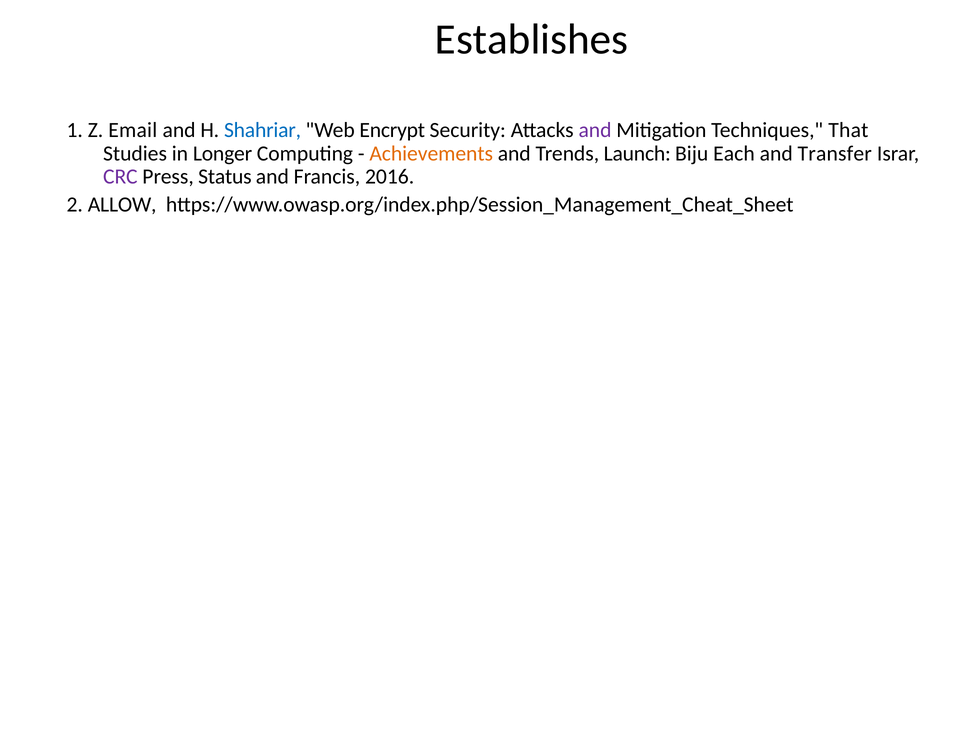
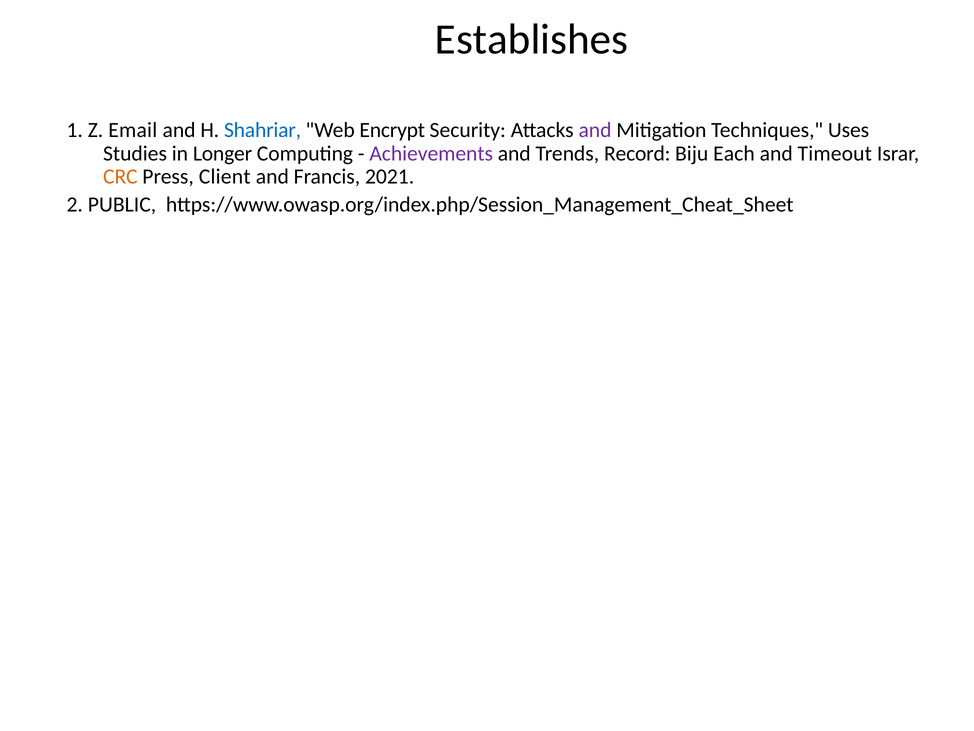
That: That -> Uses
Achievements colour: orange -> purple
Launch: Launch -> Record
Transfer: Transfer -> Timeout
CRC colour: purple -> orange
Status: Status -> Client
2016: 2016 -> 2021
ALLOW: ALLOW -> PUBLIC
